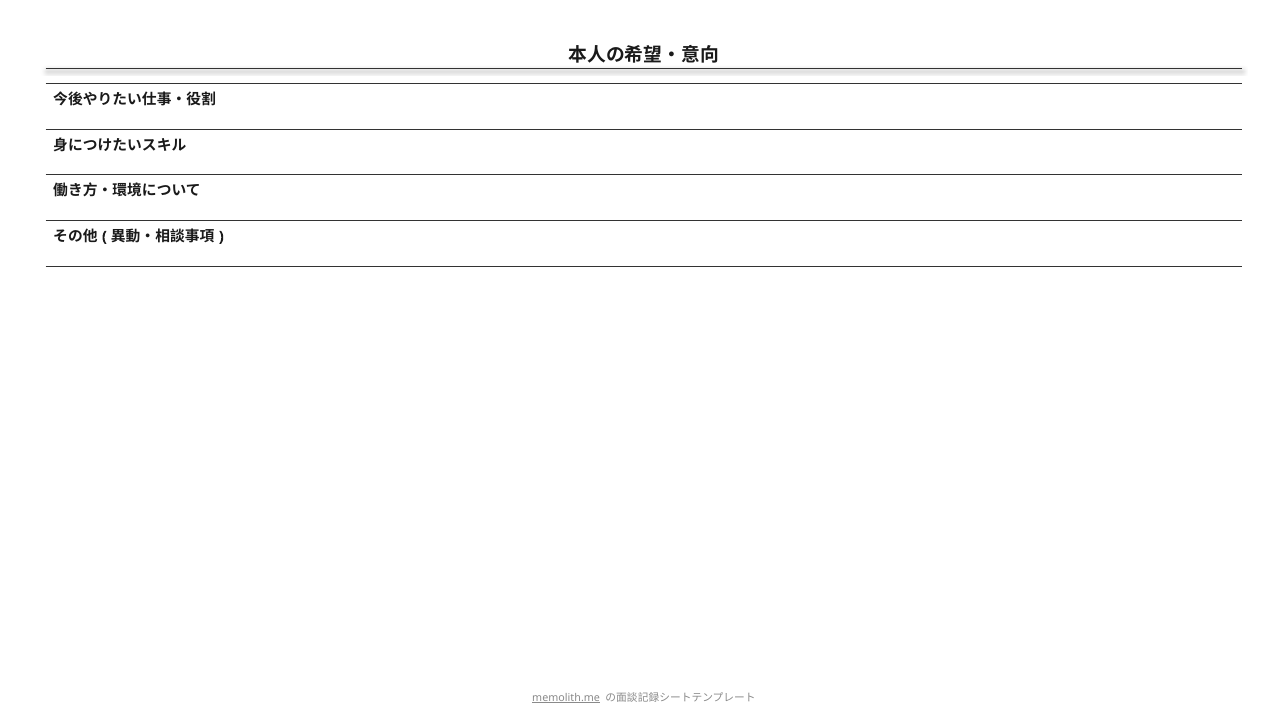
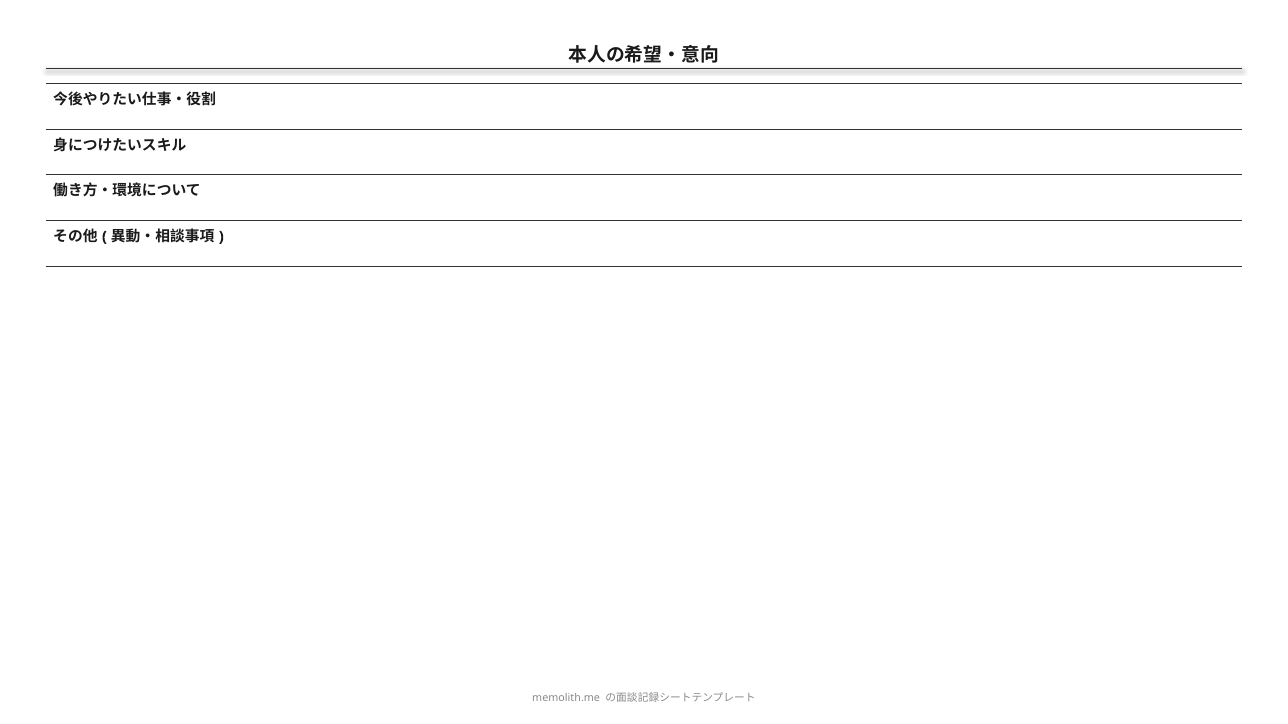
memolith.me underline: present -> none
